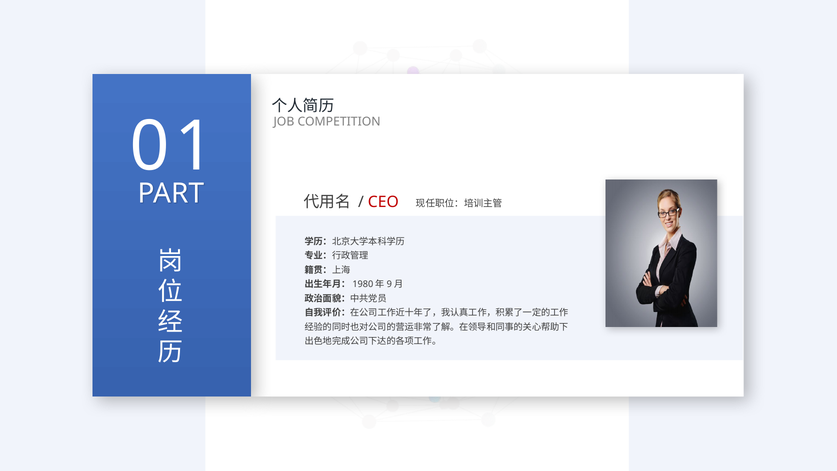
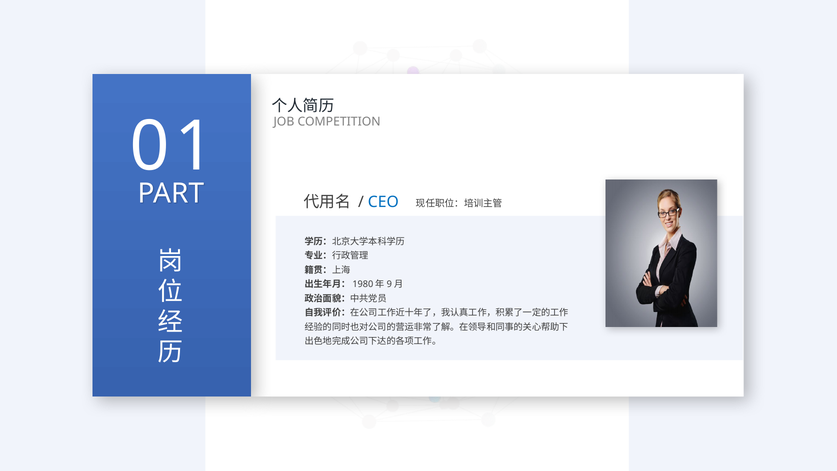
CEO colour: red -> blue
